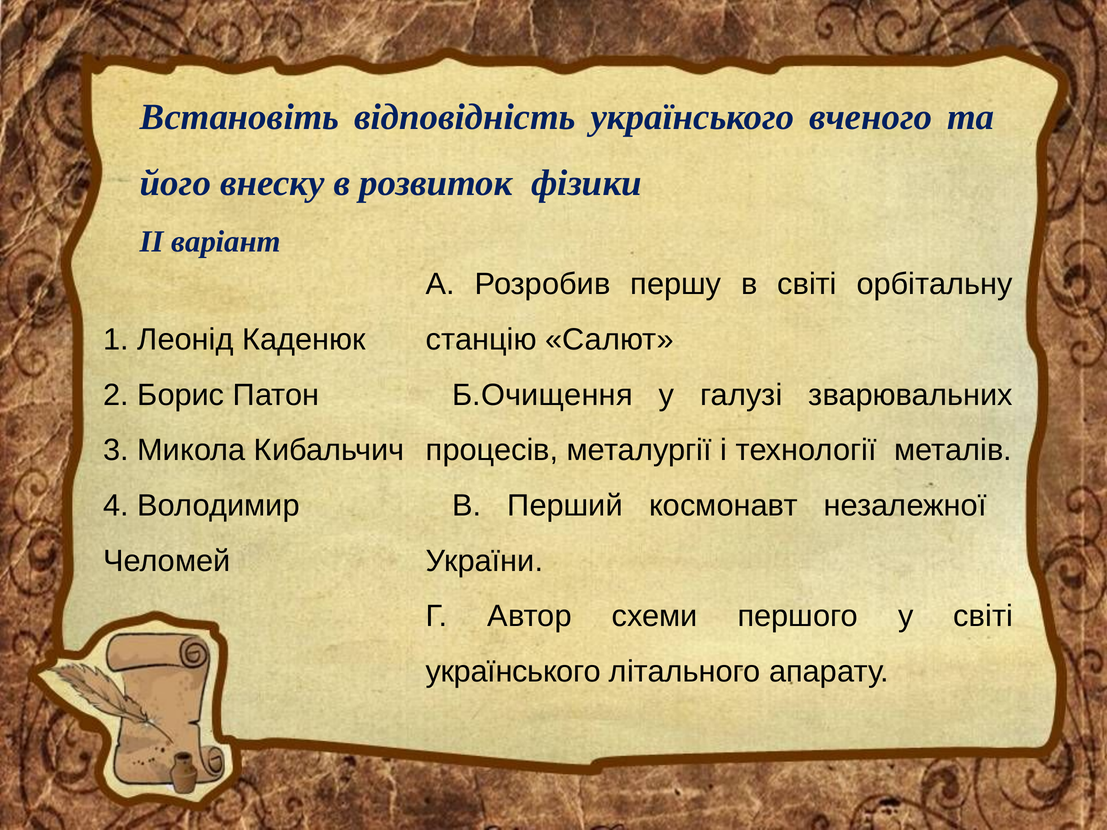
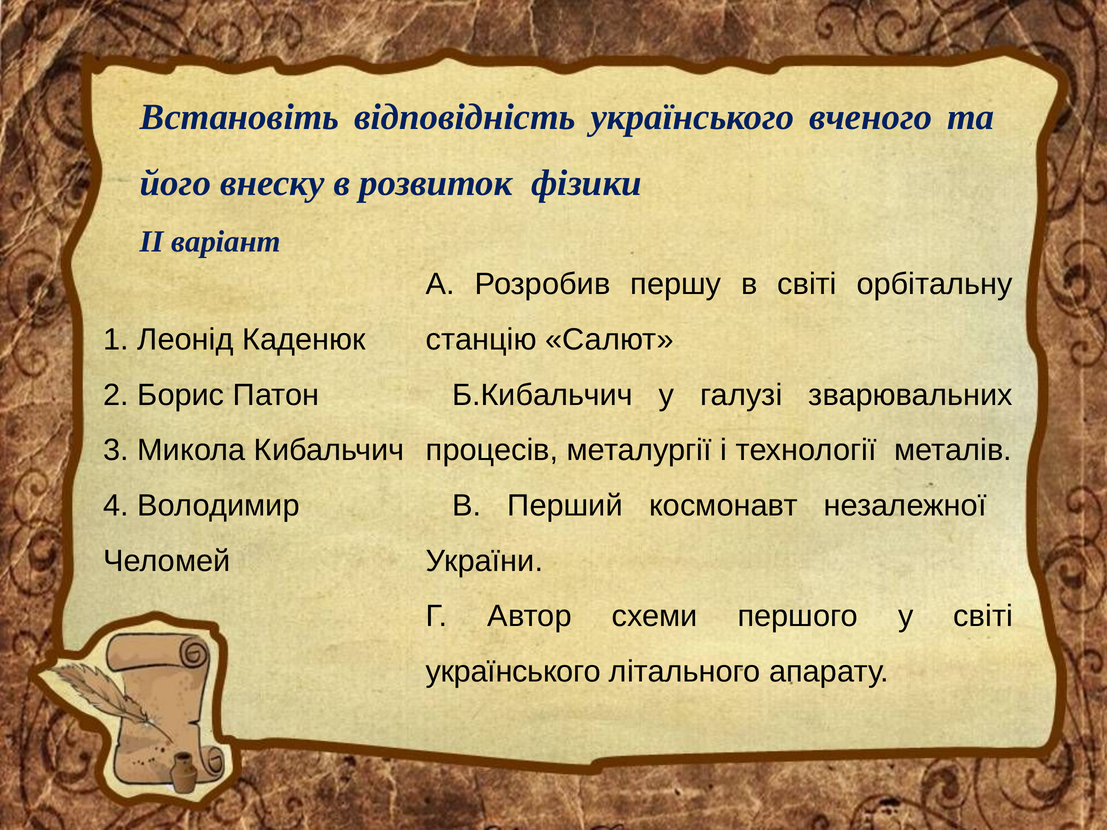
Б.Очищення: Б.Очищення -> Б.Кибальчич
